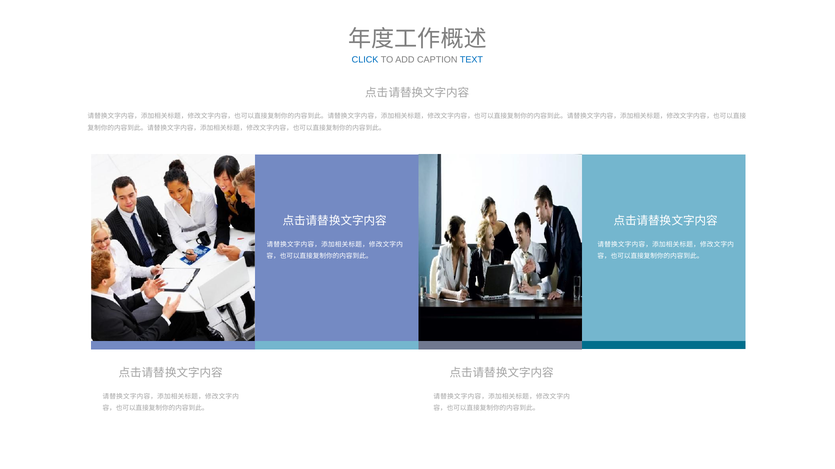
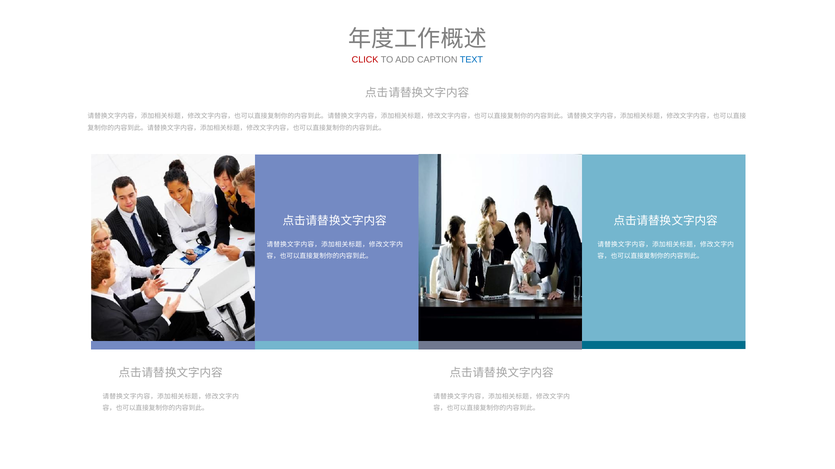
CLICK colour: blue -> red
